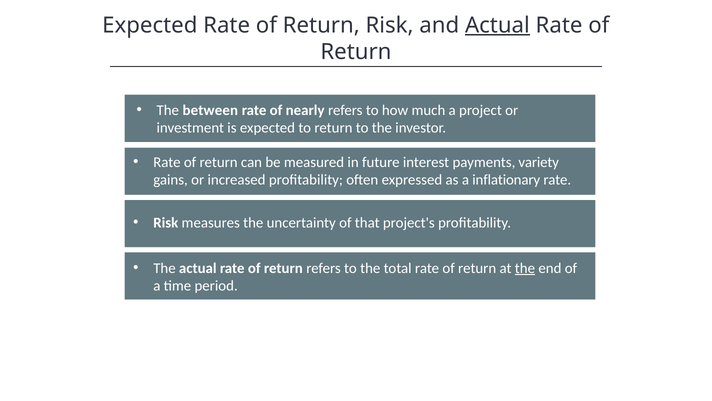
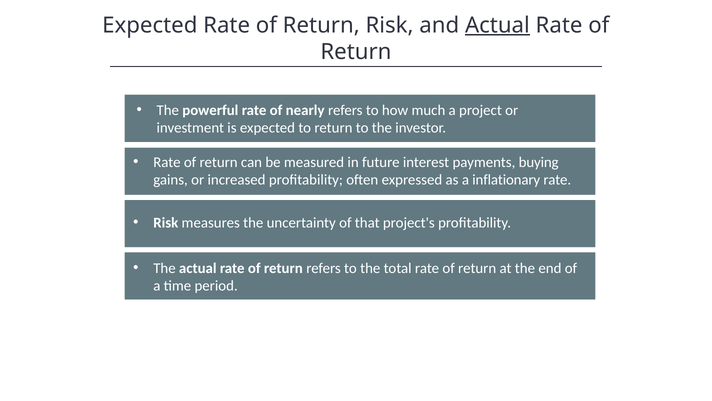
between: between -> powerful
variety: variety -> buying
the at (525, 268) underline: present -> none
